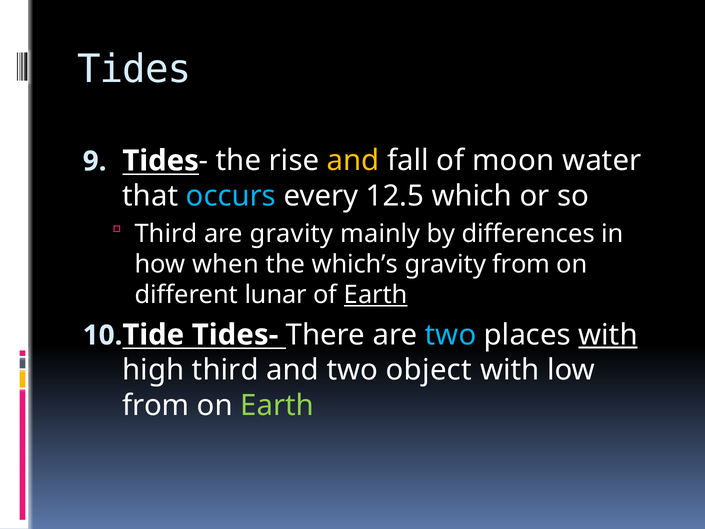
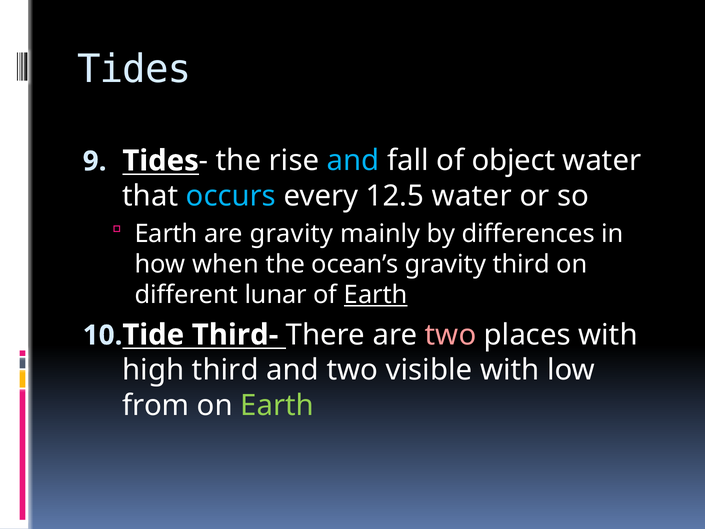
and at (353, 161) colour: yellow -> light blue
moon: moon -> object
12.5 which: which -> water
Third at (166, 234): Third -> Earth
which’s: which’s -> ocean’s
gravity from: from -> third
Tides-: Tides- -> Third-
two at (451, 335) colour: light blue -> pink
with at (608, 335) underline: present -> none
object: object -> visible
